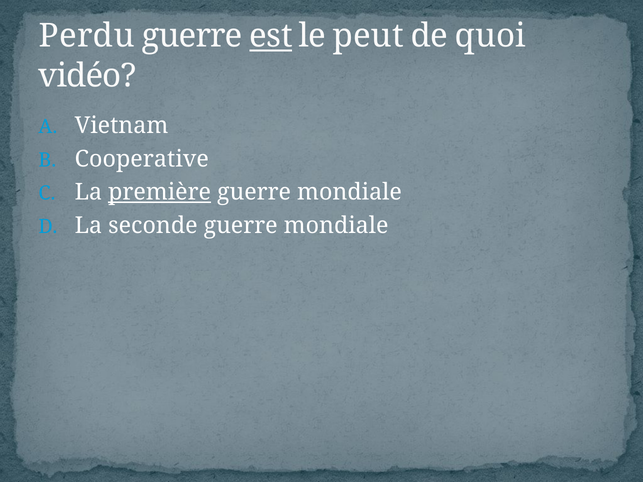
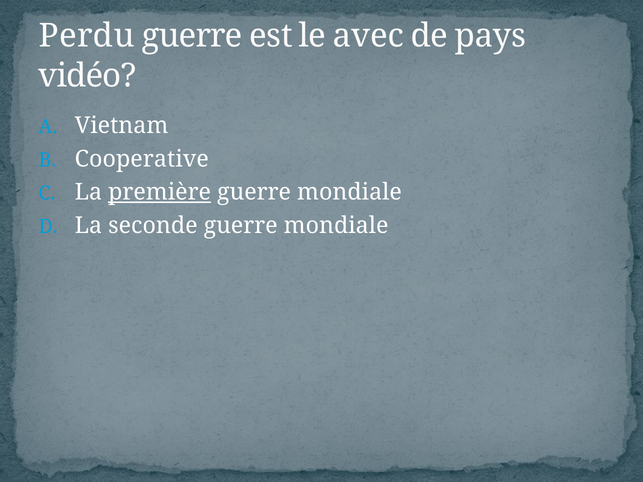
est underline: present -> none
peut: peut -> avec
quoi: quoi -> pays
